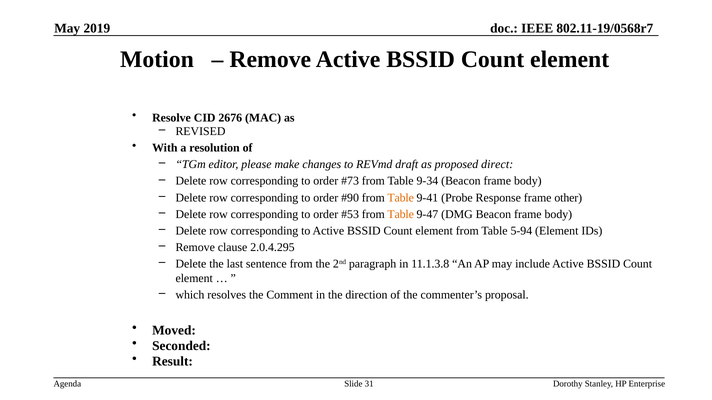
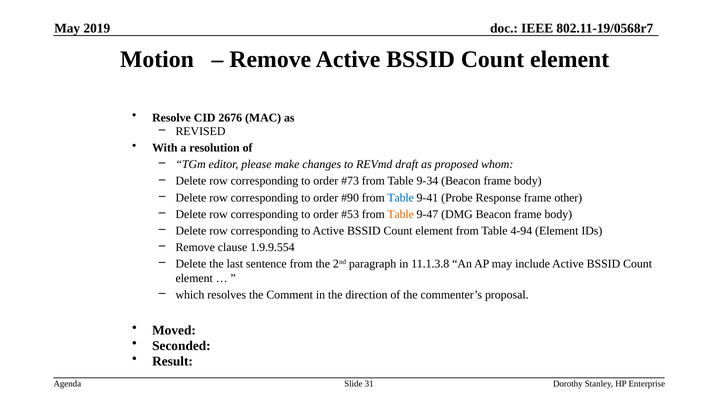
direct: direct -> whom
Table at (401, 198) colour: orange -> blue
5-94: 5-94 -> 4-94
2.0.4.295: 2.0.4.295 -> 1.9.9.554
